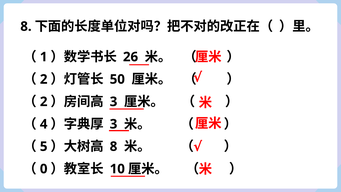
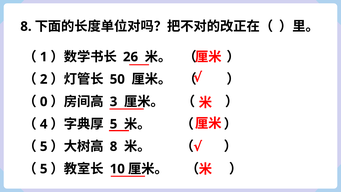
2 at (44, 102): 2 -> 0
3 at (114, 124): 3 -> 5
0 at (44, 169): 0 -> 5
